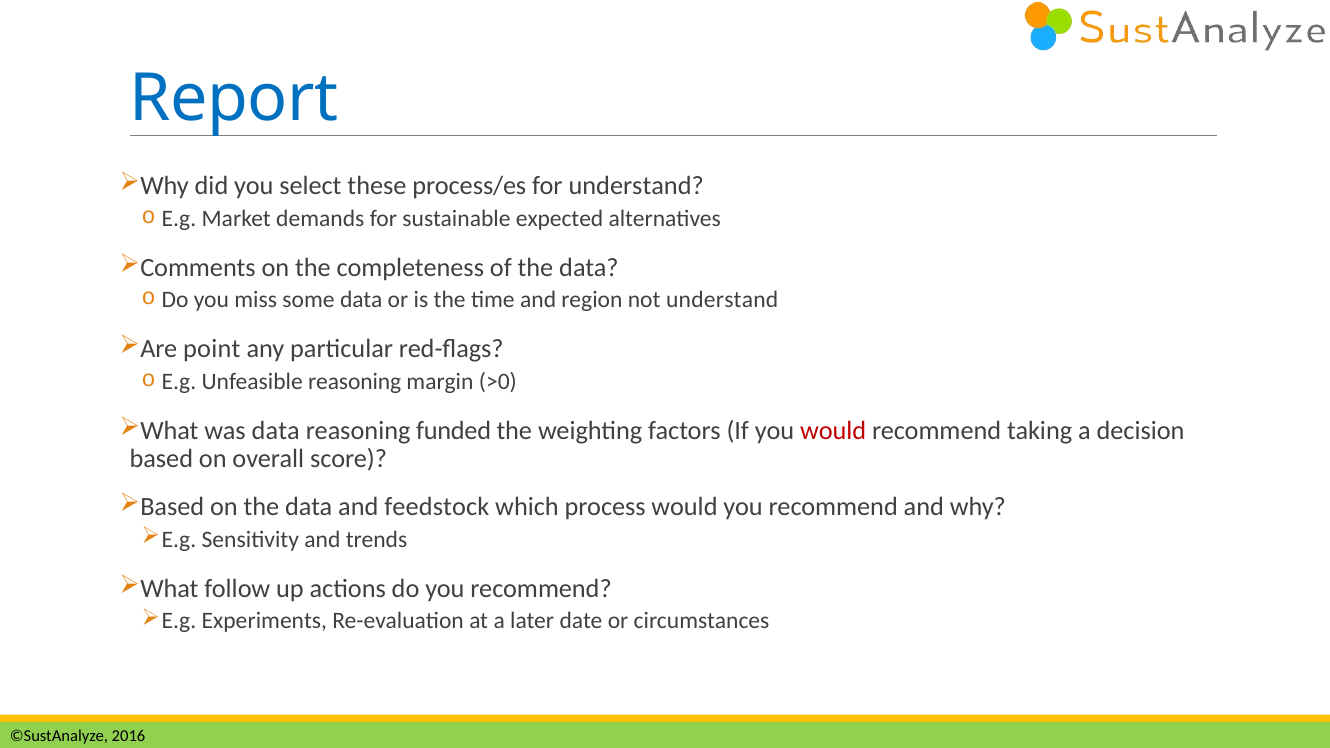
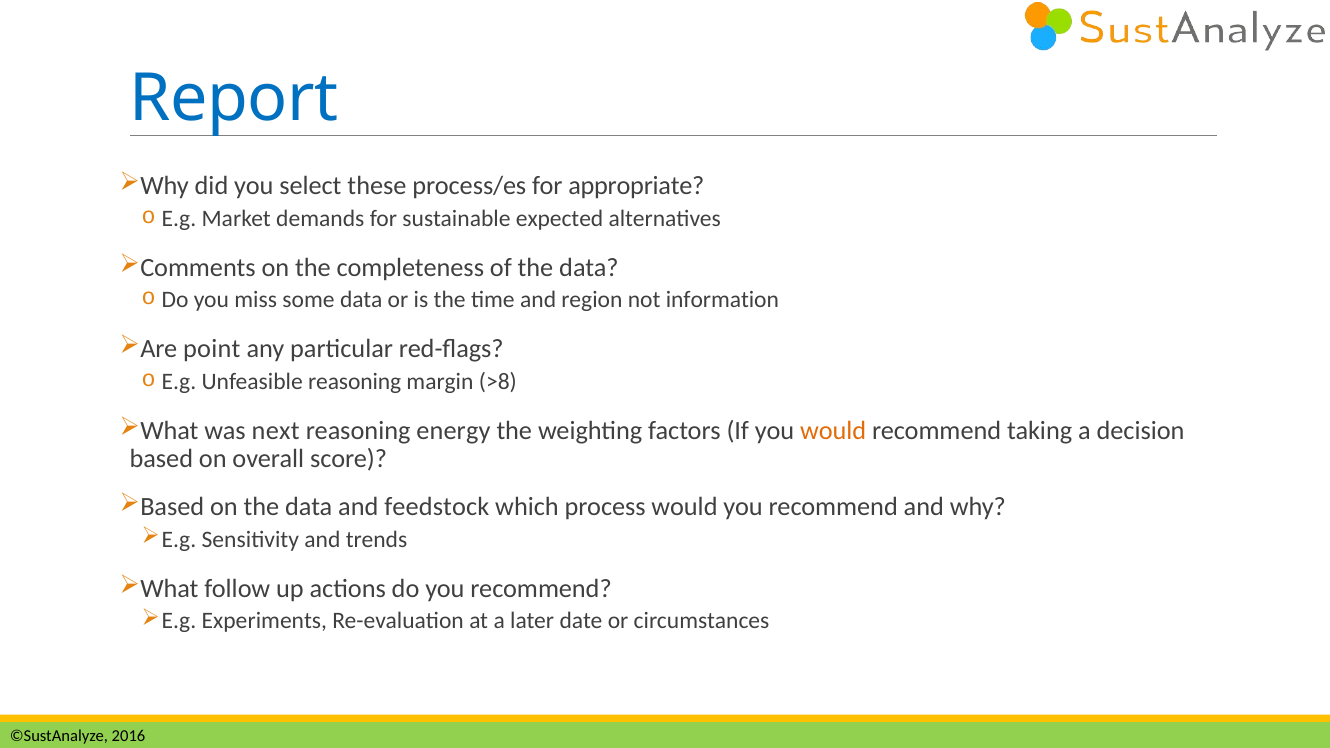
for understand: understand -> appropriate
not understand: understand -> information
>0: >0 -> >8
was data: data -> next
funded: funded -> energy
would at (833, 431) colour: red -> orange
